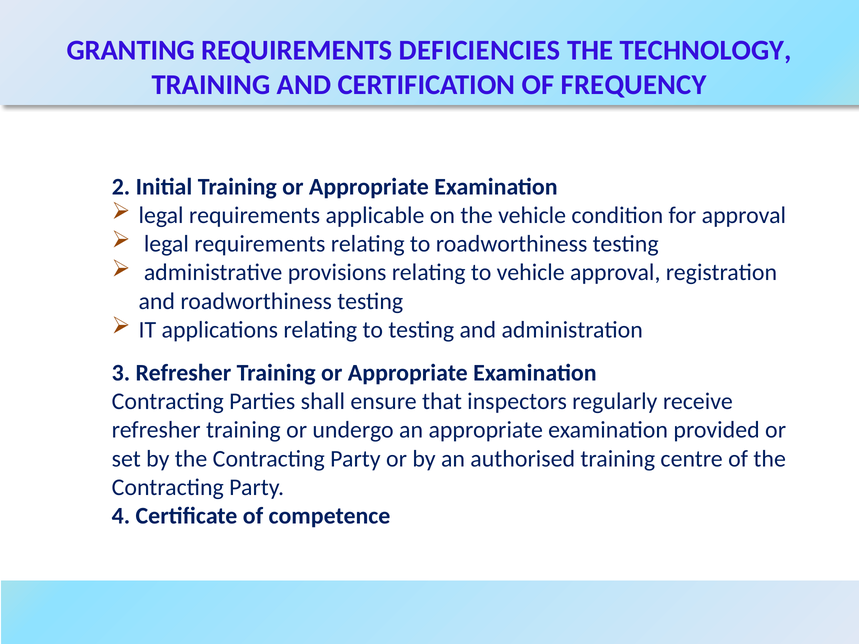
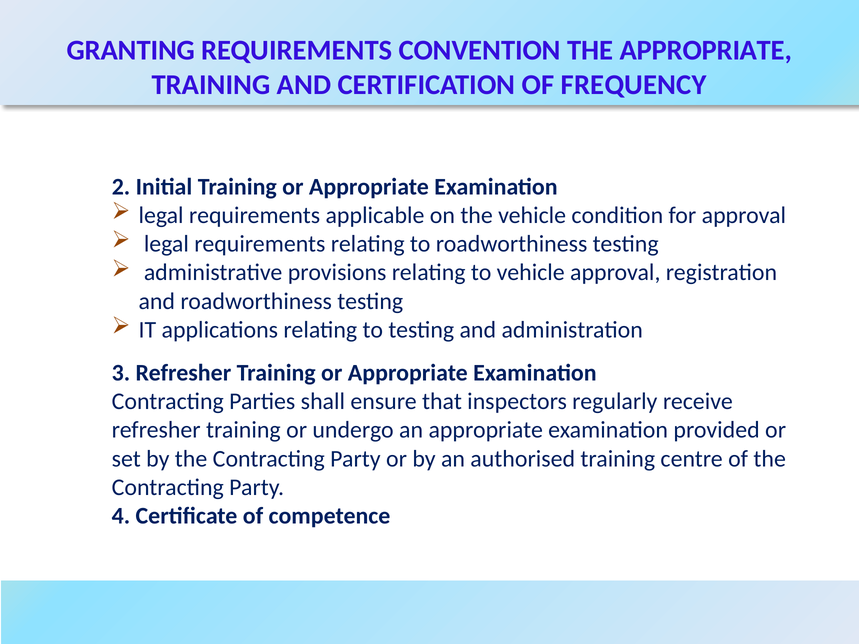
DEFICIENCIES: DEFICIENCIES -> CONVENTION
THE TECHNOLOGY: TECHNOLOGY -> APPROPRIATE
